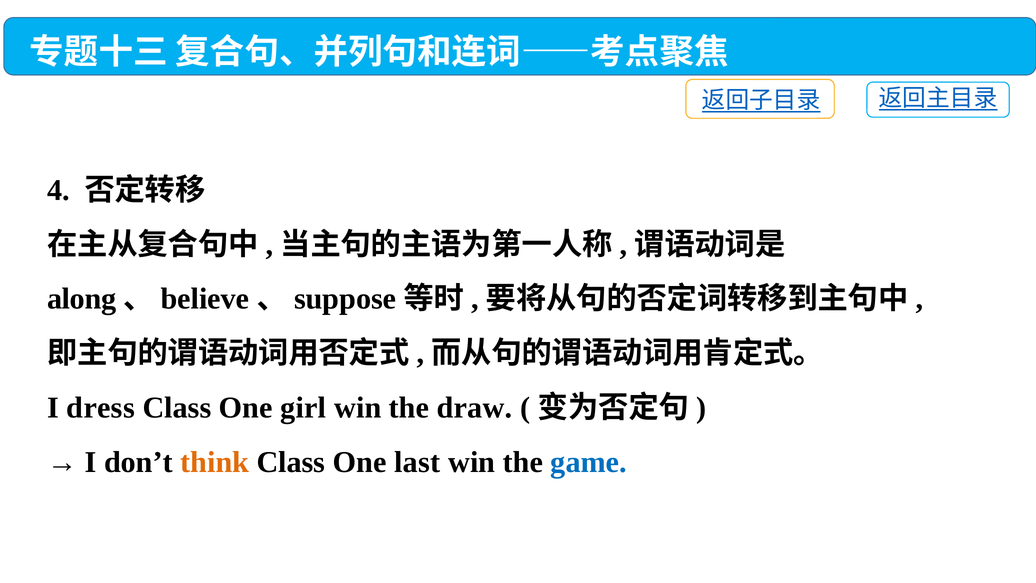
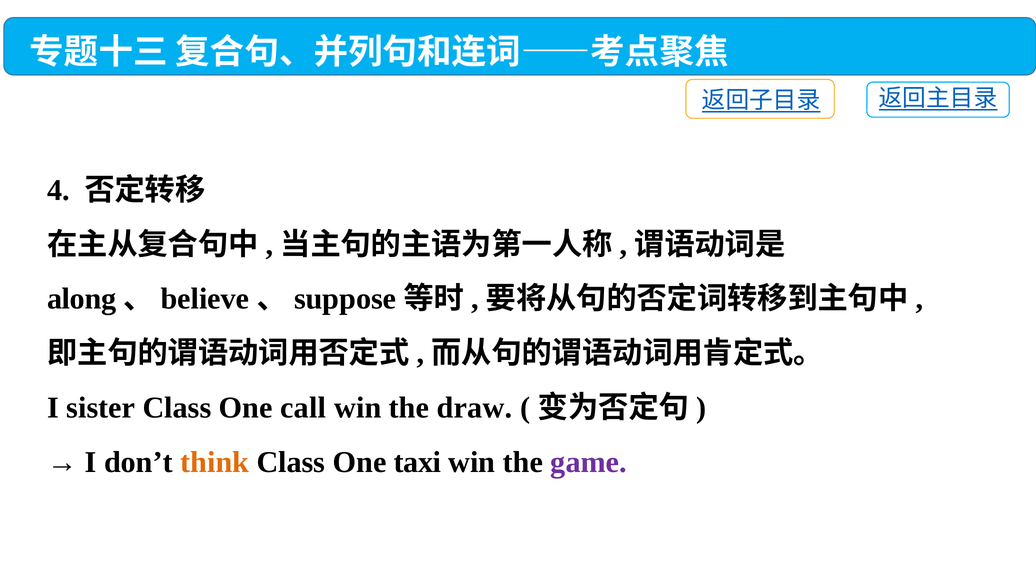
dress: dress -> sister
girl: girl -> call
last: last -> taxi
game colour: blue -> purple
